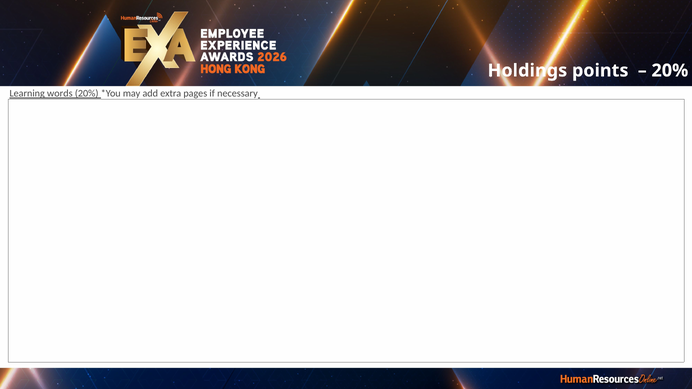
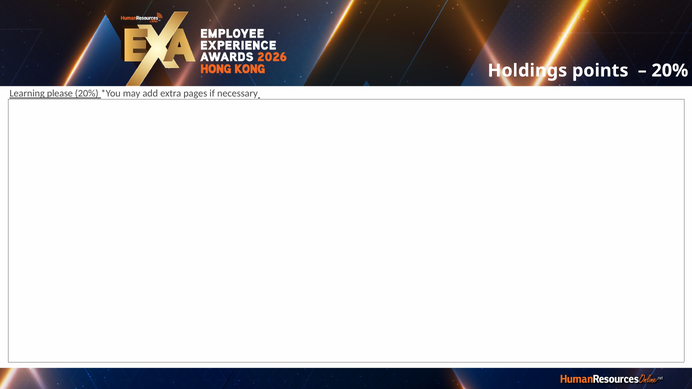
words: words -> please
